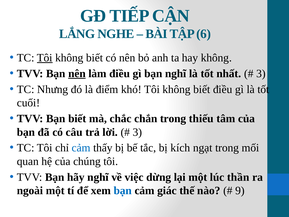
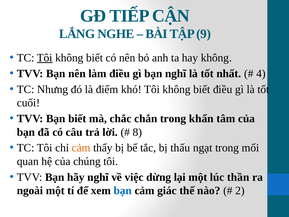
6: 6 -> 9
nên at (77, 73) underline: present -> none
3 at (261, 73): 3 -> 4
thiếu: thiếu -> khẩn
3 at (137, 132): 3 -> 8
cảm at (81, 148) colour: blue -> orange
kích: kích -> thấu
9: 9 -> 2
